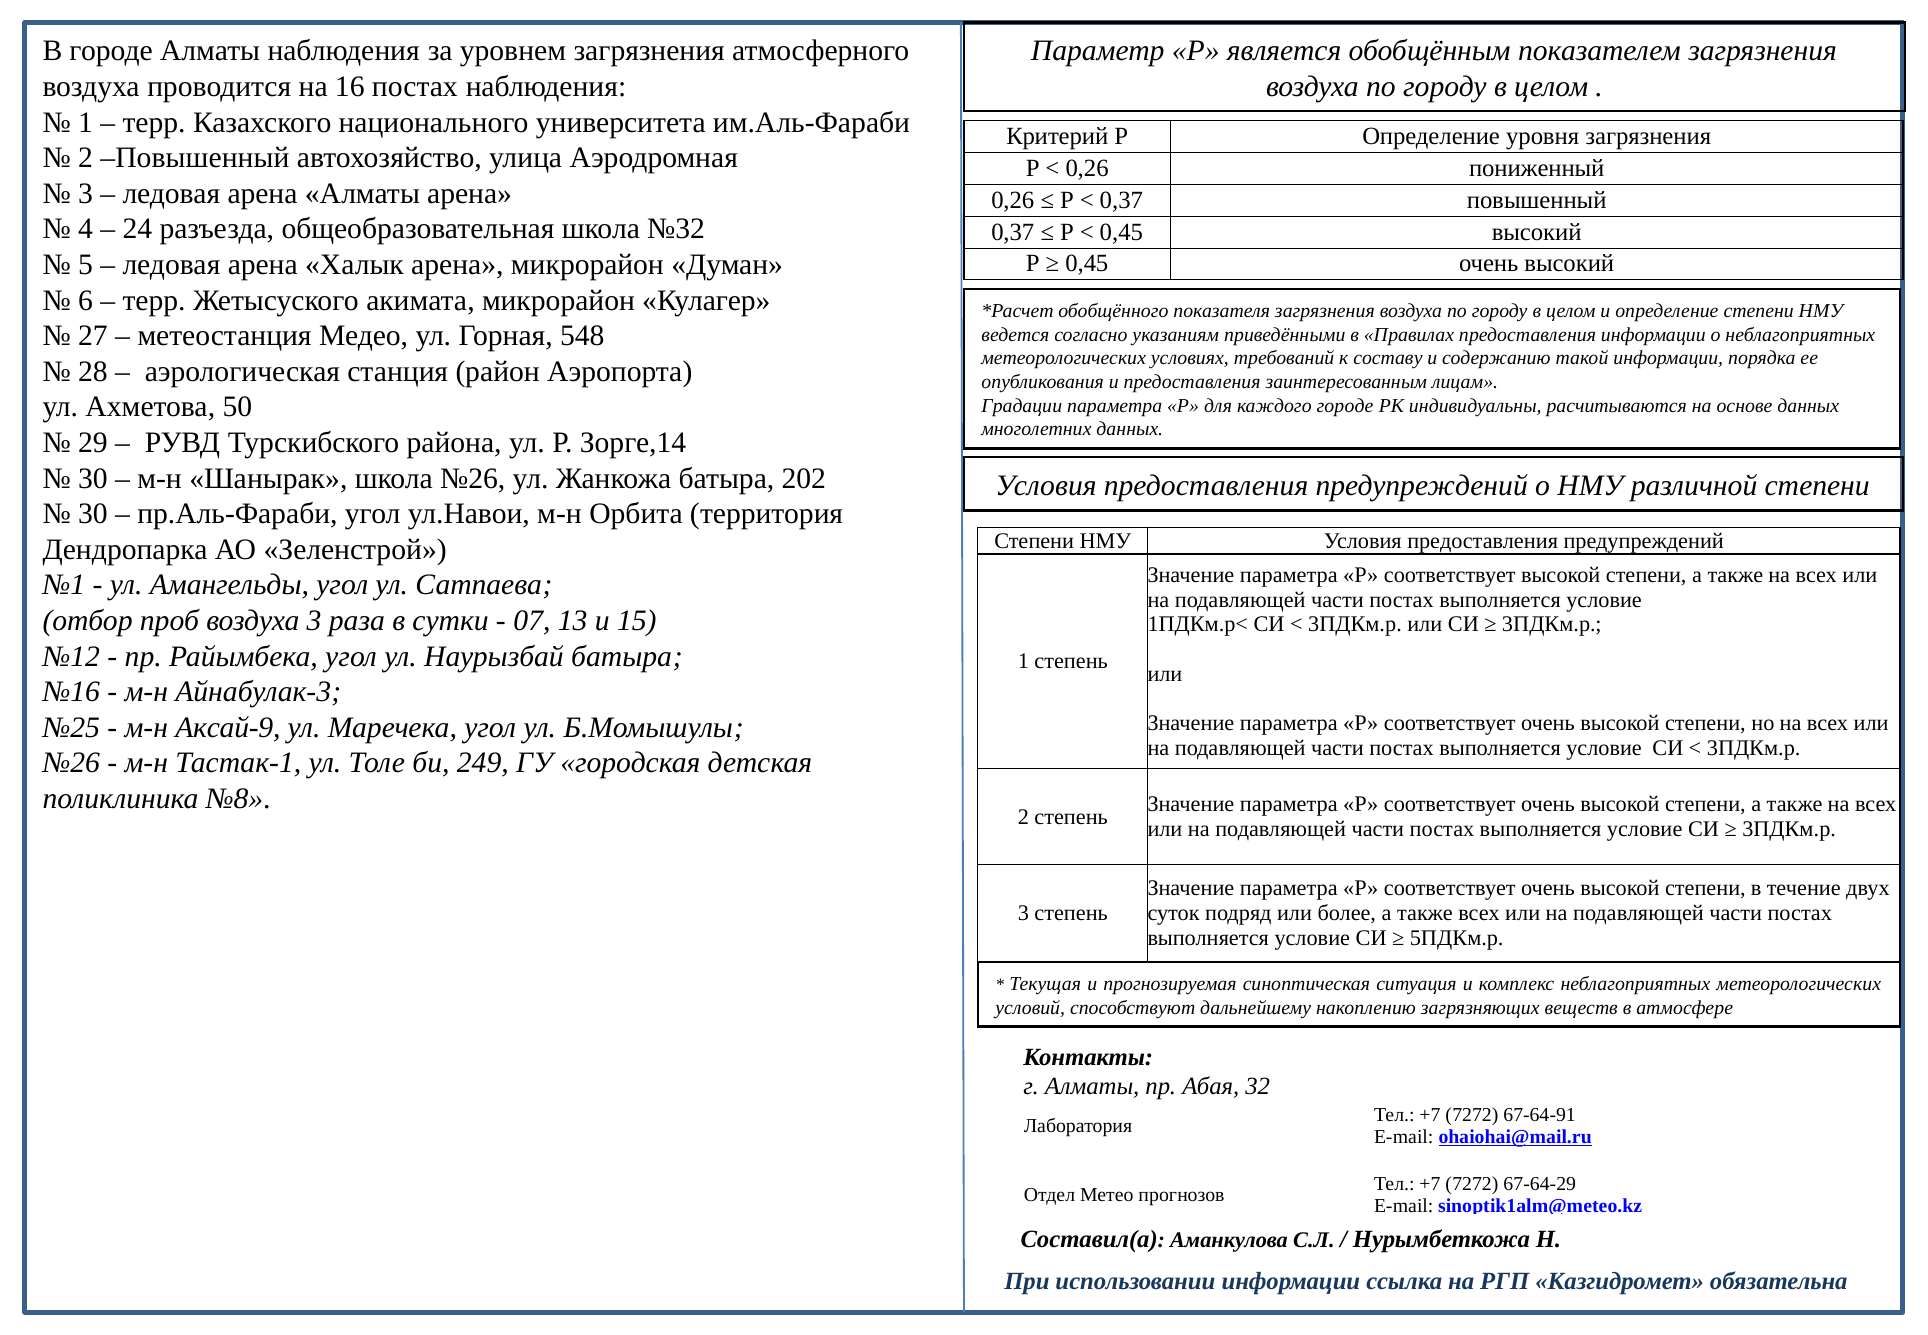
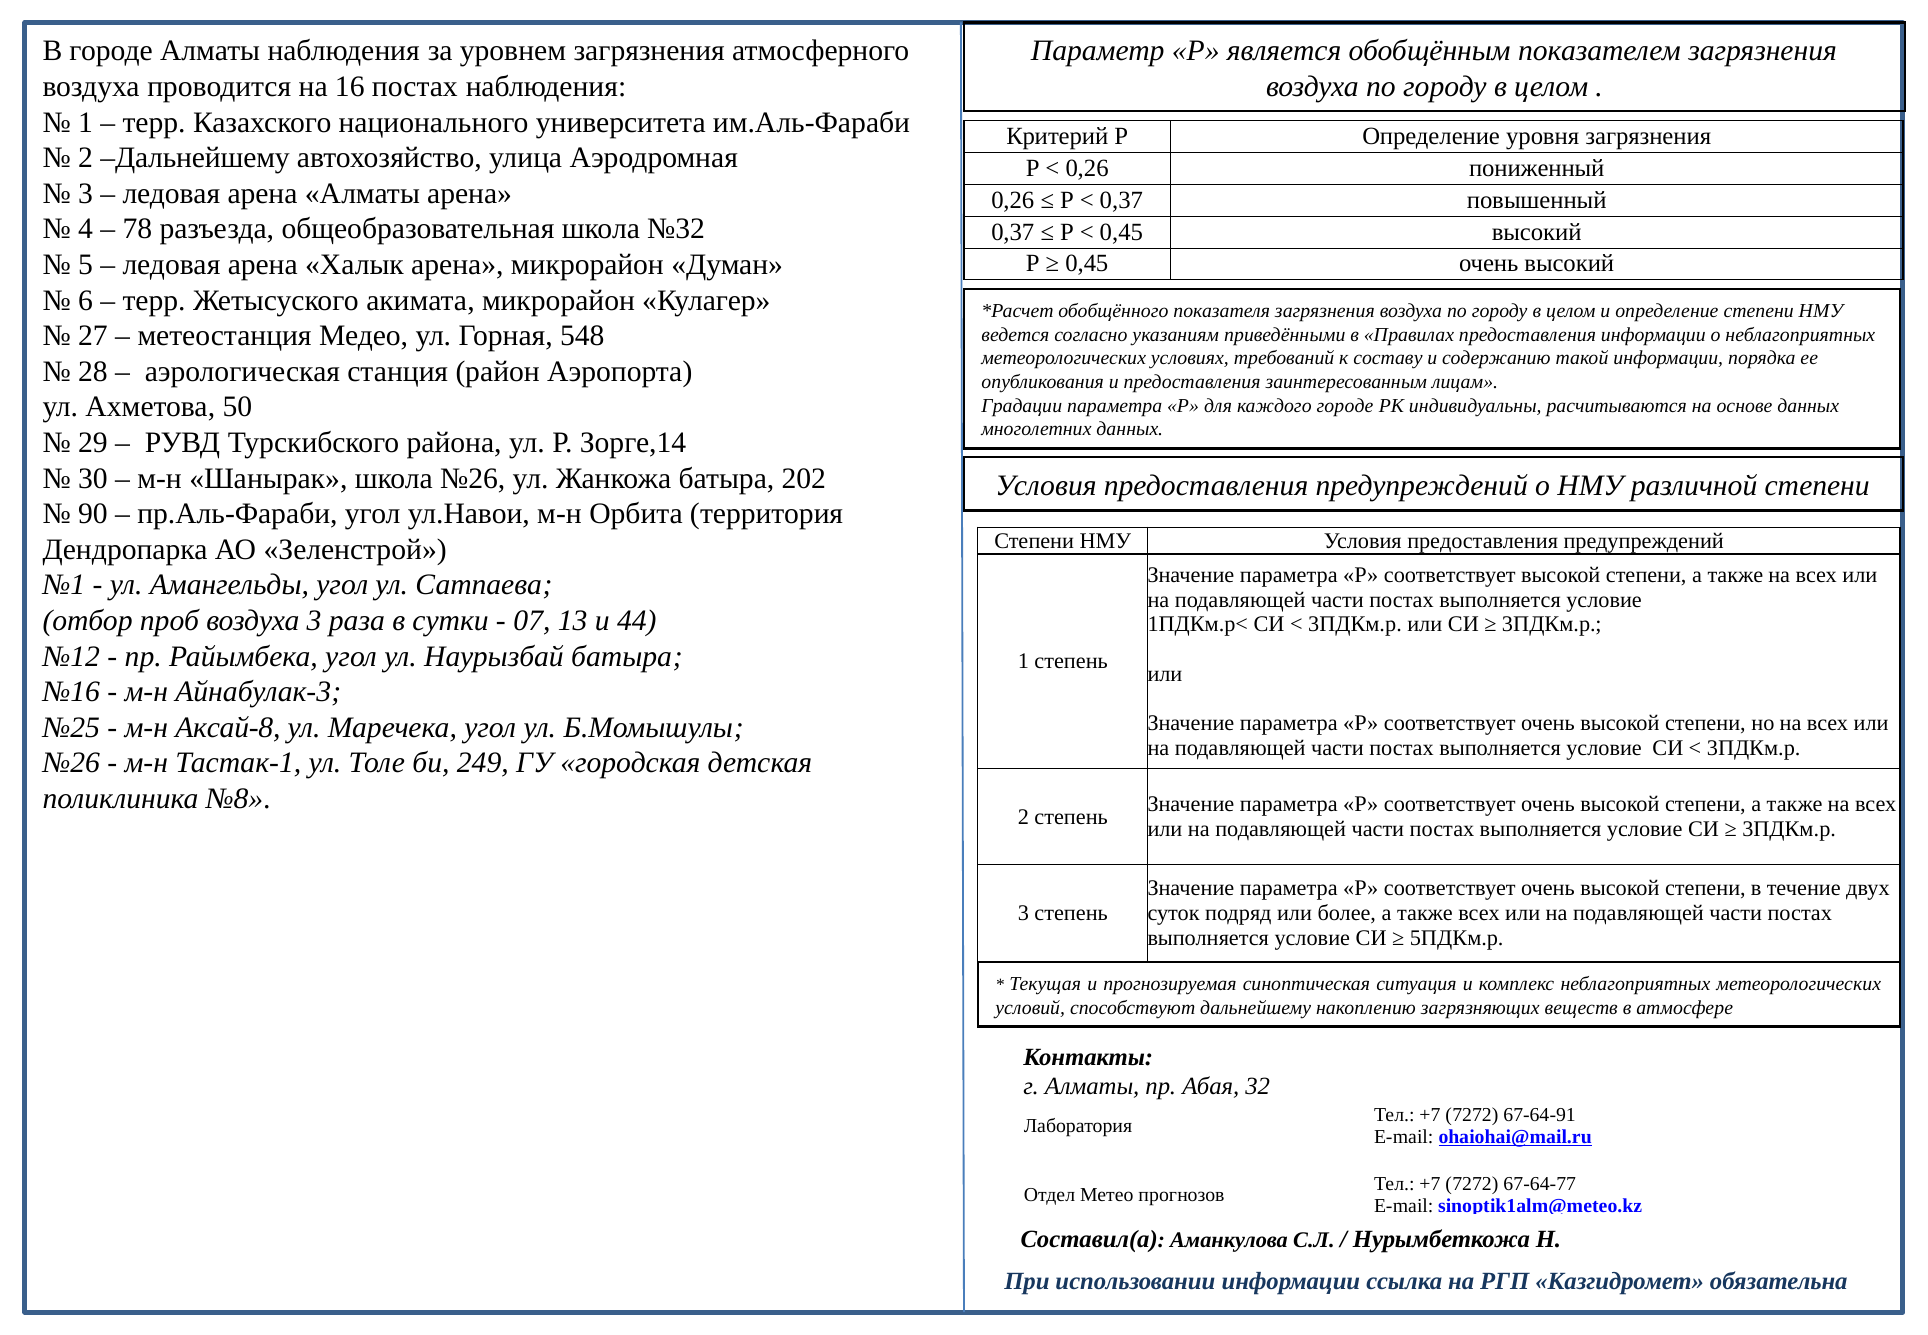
2 Повышенный: Повышенный -> Дальнейшему
24: 24 -> 78
30 at (93, 514): 30 -> 90
15: 15 -> 44
Аксай-9: Аксай-9 -> Аксай-8
67-64-29: 67-64-29 -> 67-64-77
